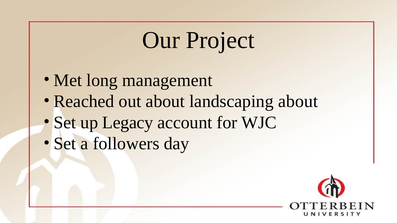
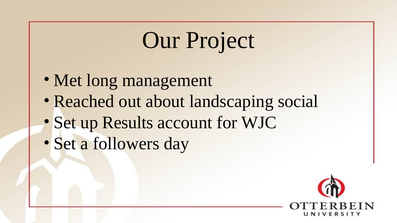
landscaping about: about -> social
Legacy: Legacy -> Results
